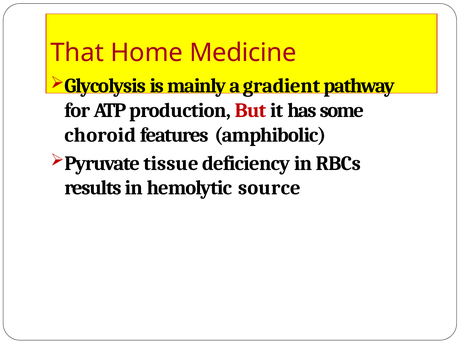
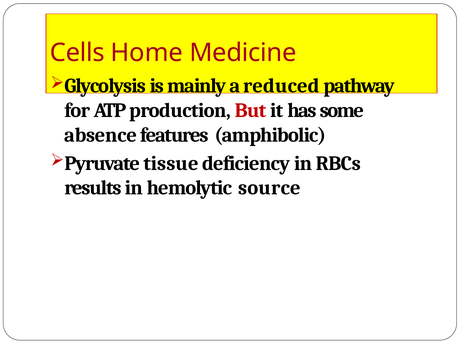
That: That -> Cells
gradient: gradient -> reduced
choroid: choroid -> absence
